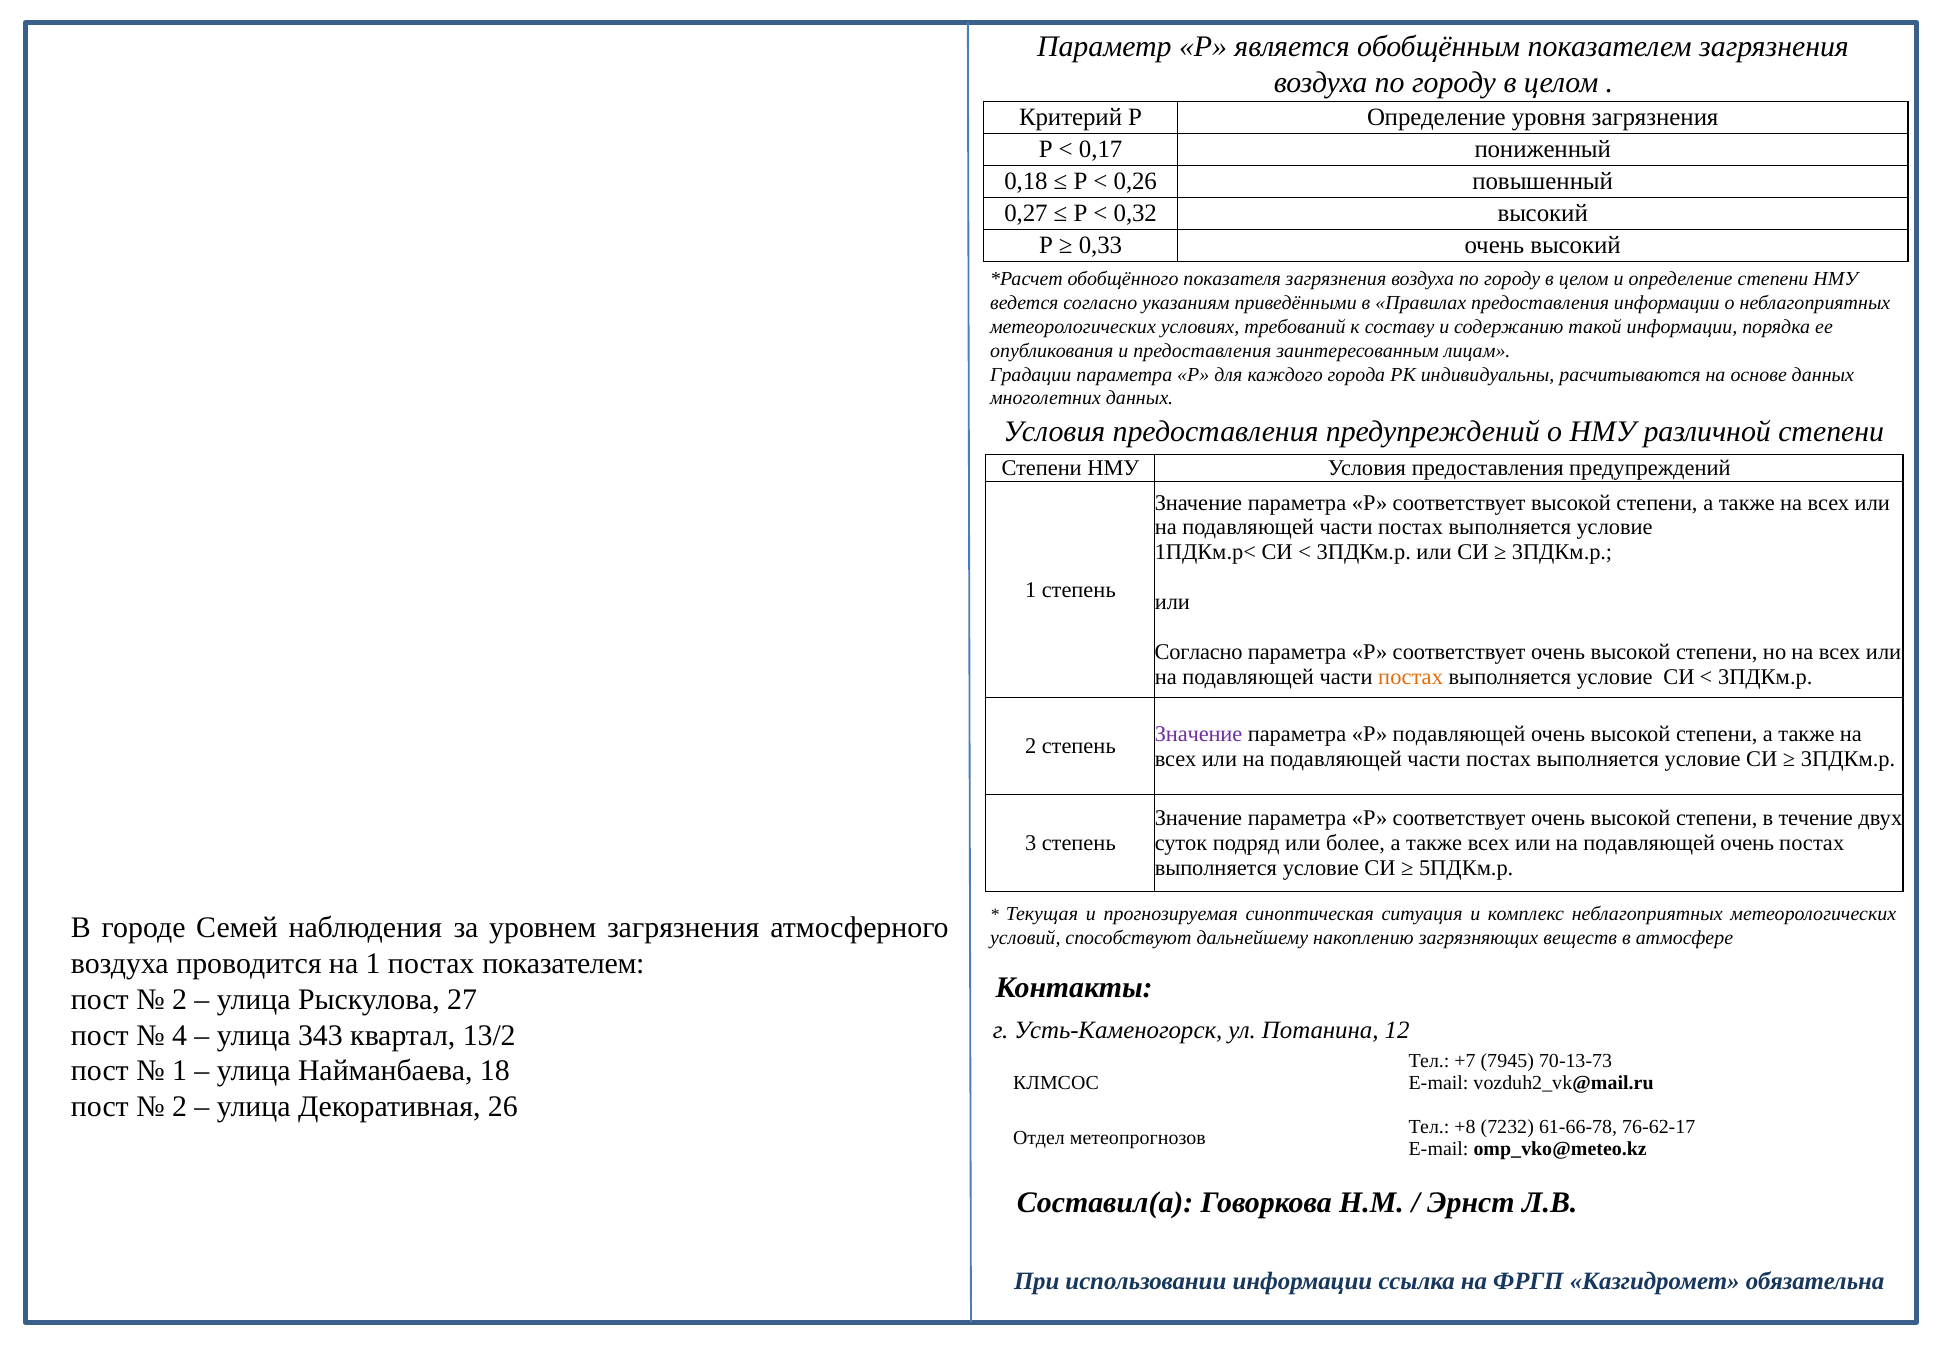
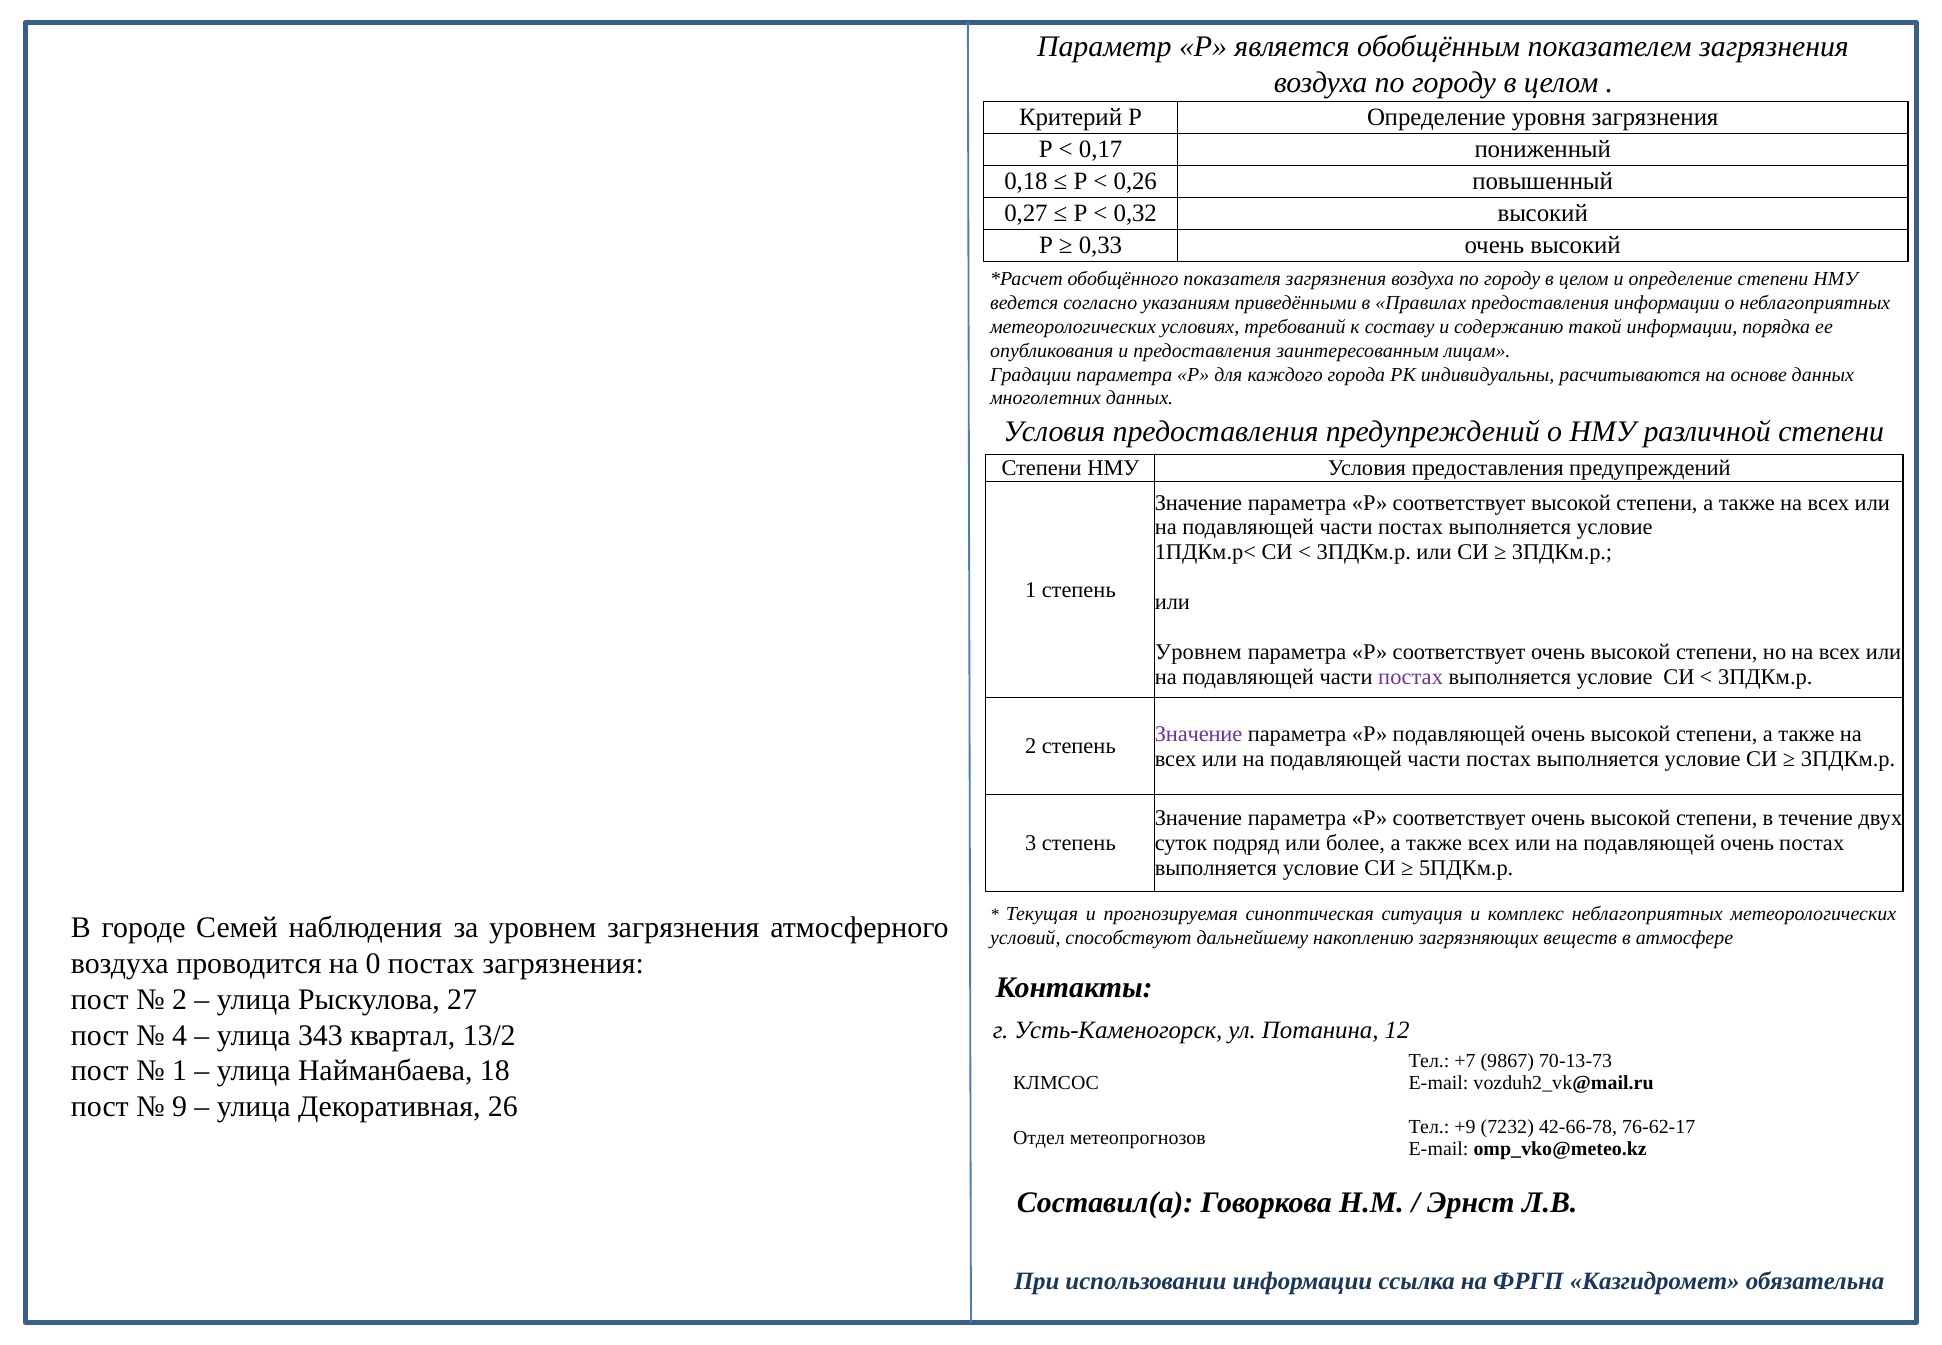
Согласно at (1199, 652): Согласно -> Уровнем
постах at (1411, 676) colour: orange -> purple
на 1: 1 -> 0
постах показателем: показателем -> загрязнения
7945: 7945 -> 9867
2 at (180, 1106): 2 -> 9
+8: +8 -> +9
61-66-78: 61-66-78 -> 42-66-78
